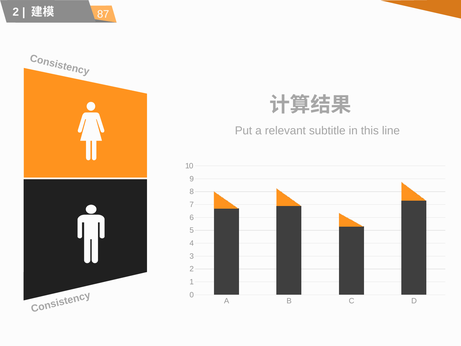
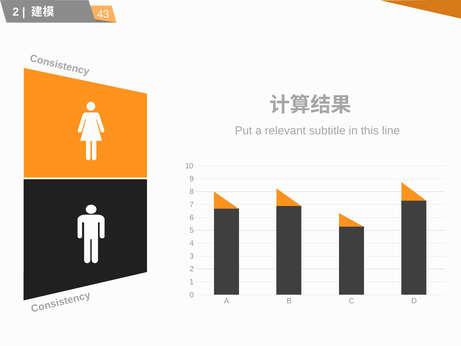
87: 87 -> 43
